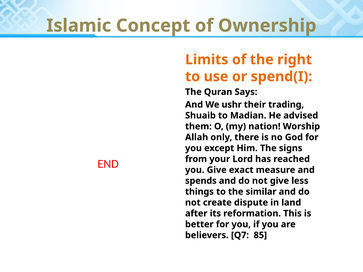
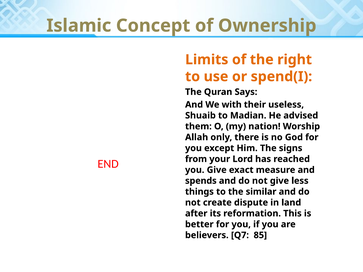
ushr: ushr -> with
trading: trading -> useless
